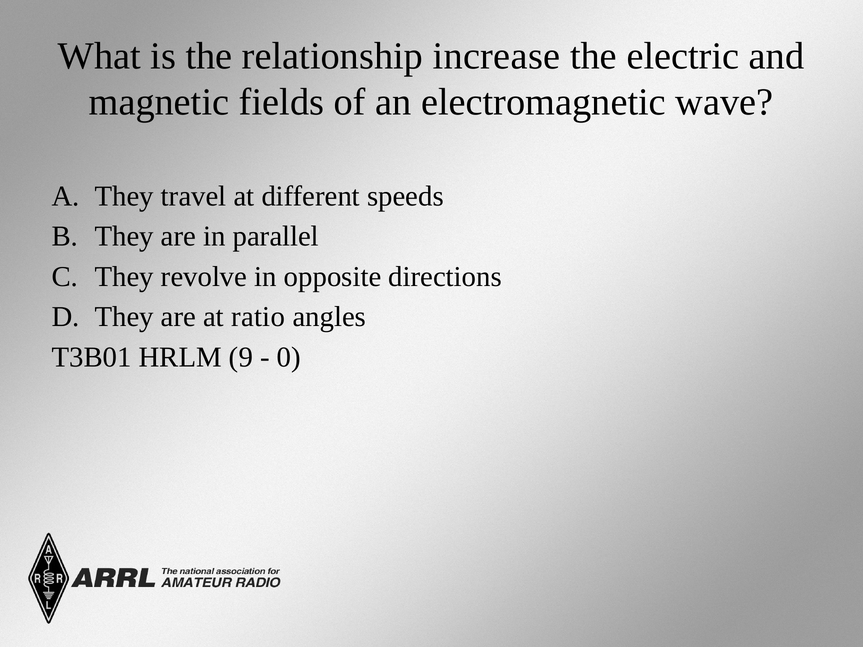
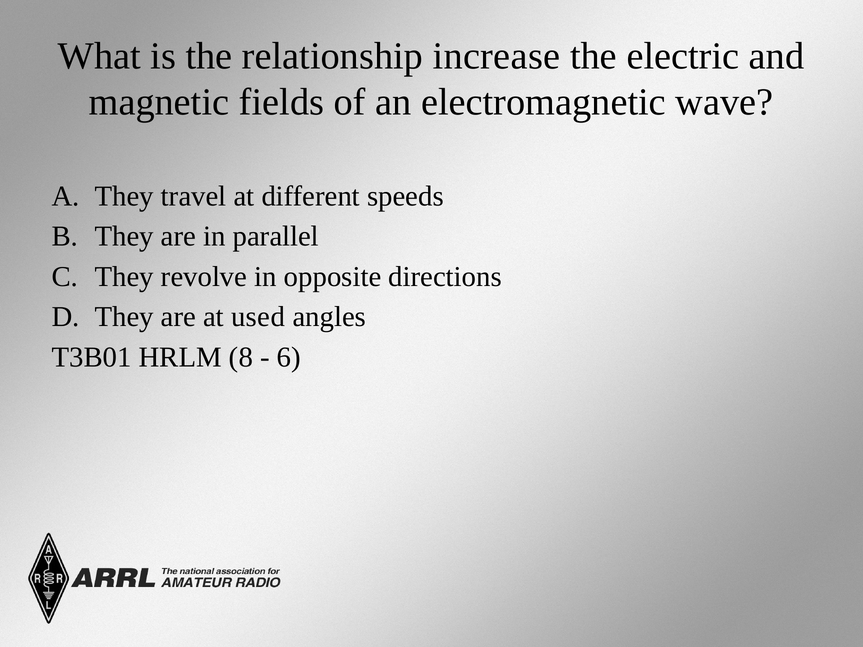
ratio: ratio -> used
9: 9 -> 8
0: 0 -> 6
